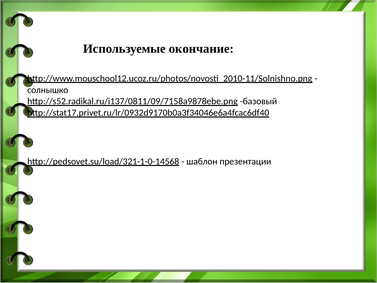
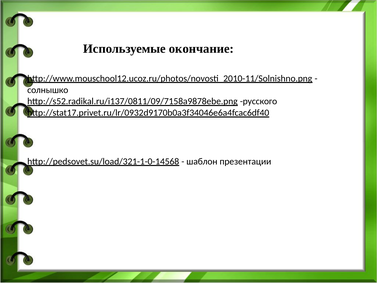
базовый: базовый -> русского
